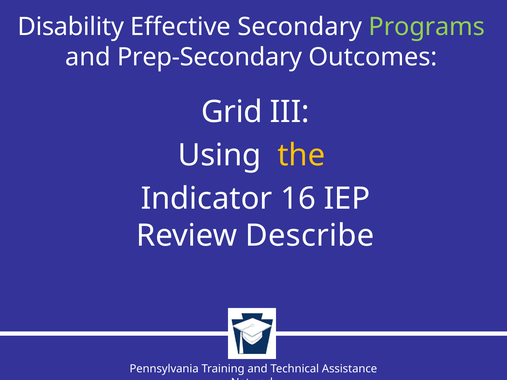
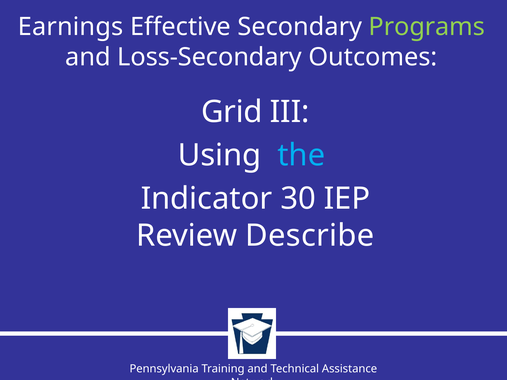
Disability: Disability -> Earnings
Prep-Secondary: Prep-Secondary -> Loss-Secondary
the colour: yellow -> light blue
16: 16 -> 30
